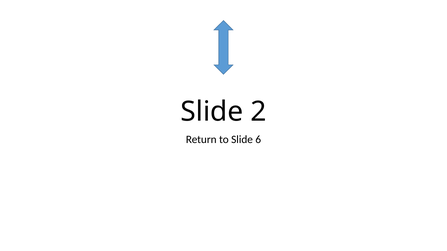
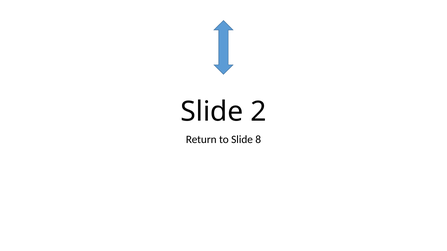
6: 6 -> 8
